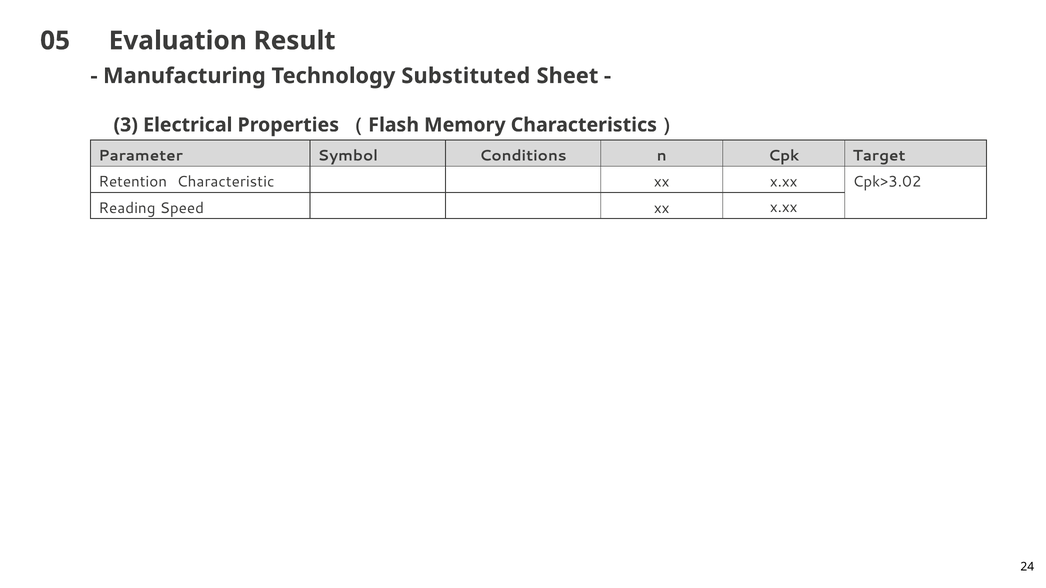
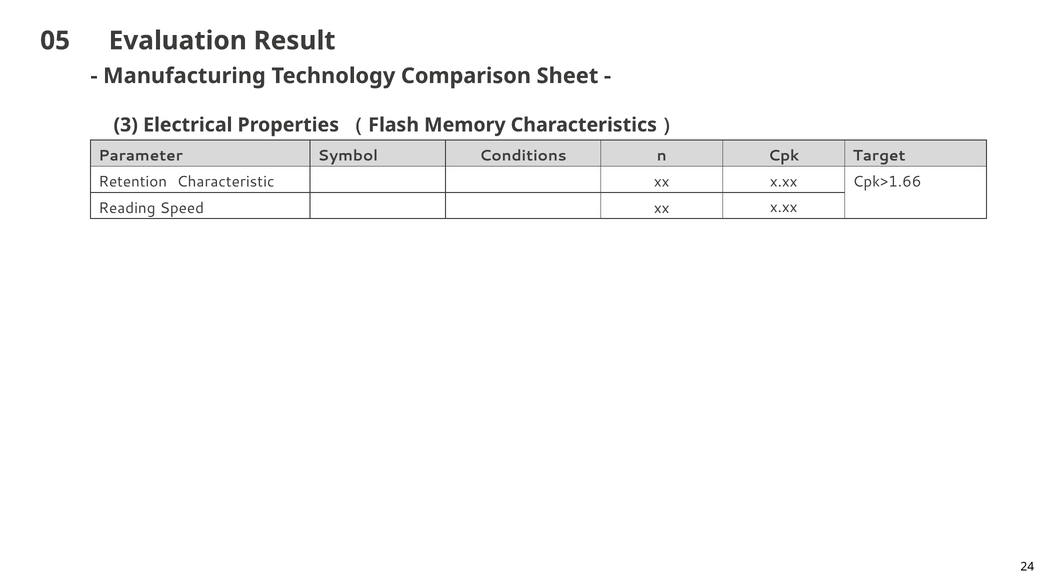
Substituted: Substituted -> Comparison
Cpk>3.02: Cpk>3.02 -> Cpk>1.66
